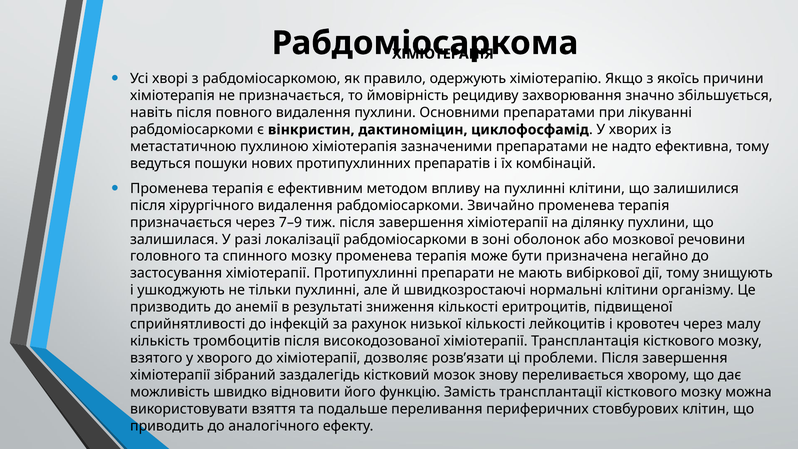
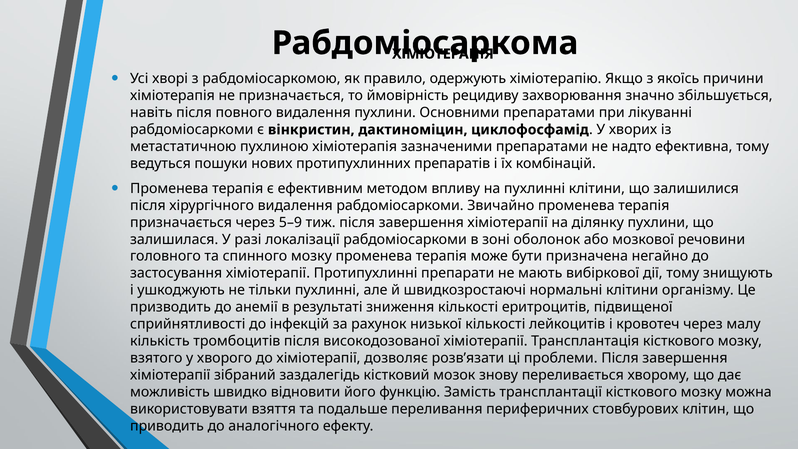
7–9: 7–9 -> 5–9
